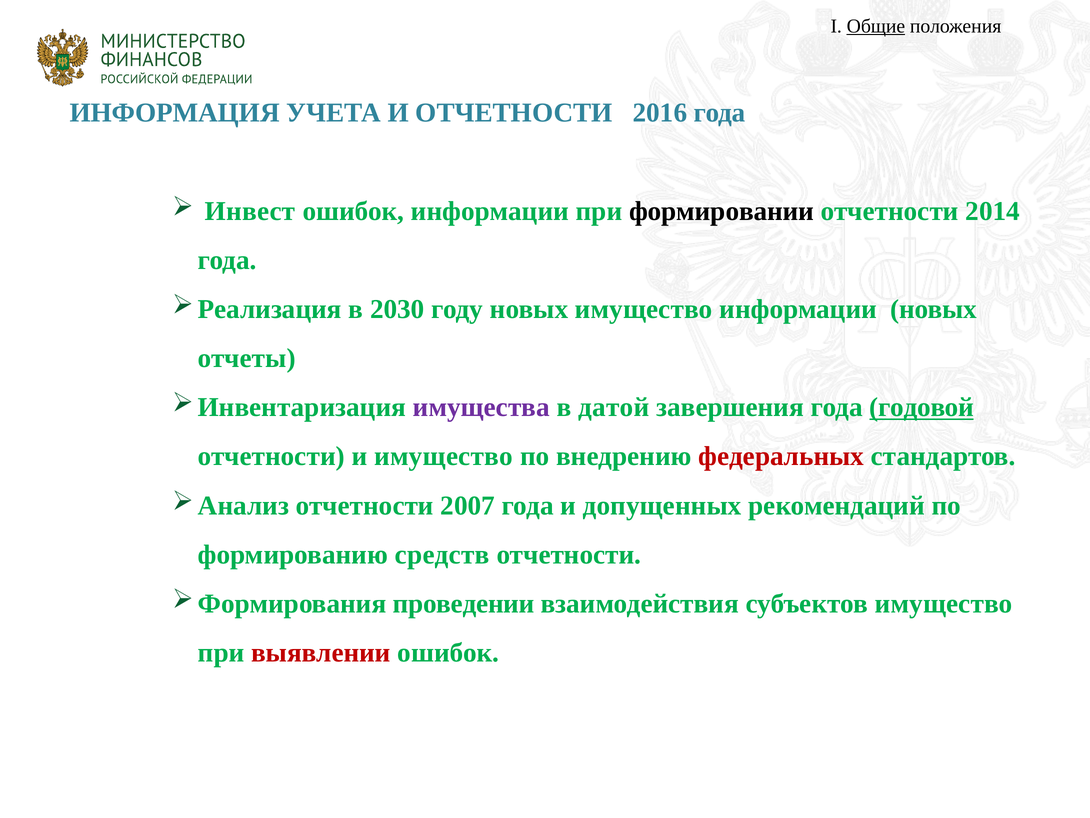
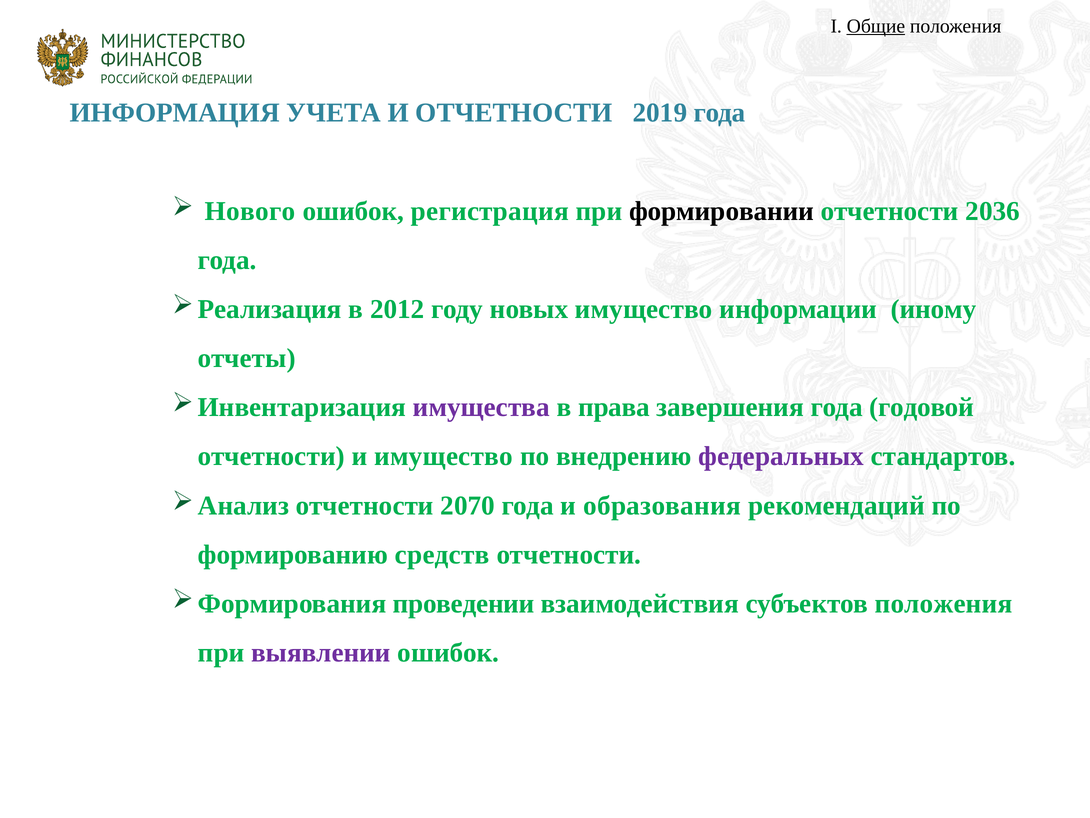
2016: 2016 -> 2019
Инвест: Инвест -> Нового
ошибок информации: информации -> регистрация
2014: 2014 -> 2036
2030: 2030 -> 2012
информации новых: новых -> иному
датой: датой -> права
годовой underline: present -> none
федеральных colour: red -> purple
2007: 2007 -> 2070
допущенных: допущенных -> образования
субъектов имущество: имущество -> положения
выявлении colour: red -> purple
